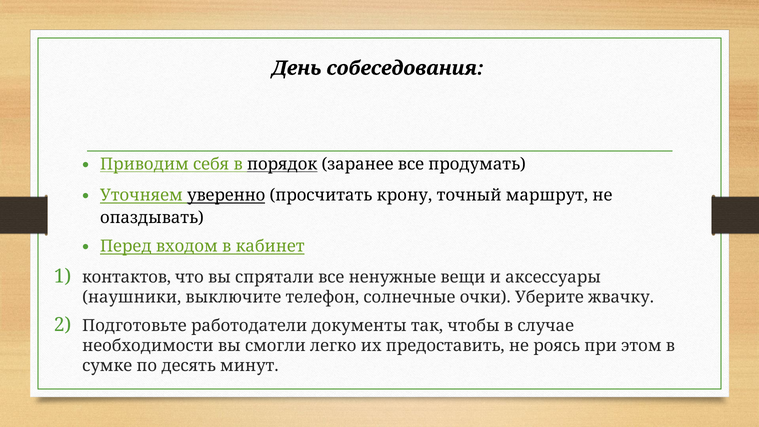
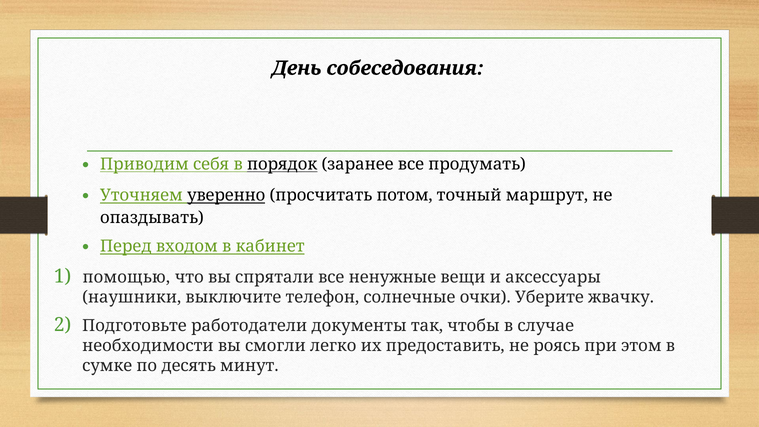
крону: крону -> потом
контактов: контактов -> помощью
